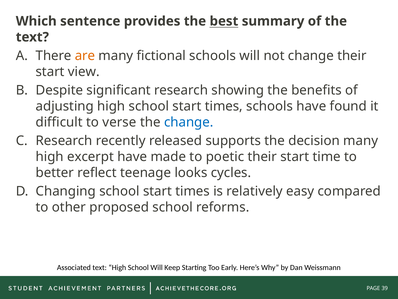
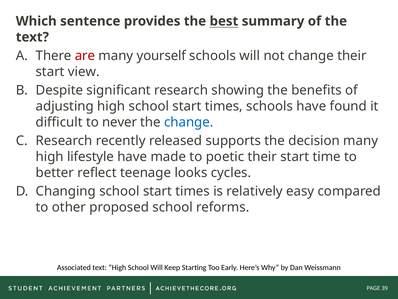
are colour: orange -> red
fictional: fictional -> yourself
verse: verse -> never
excerpt: excerpt -> lifestyle
